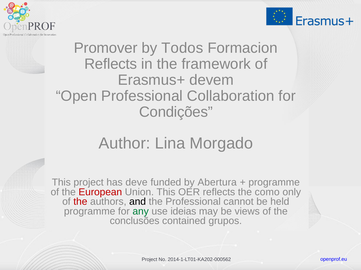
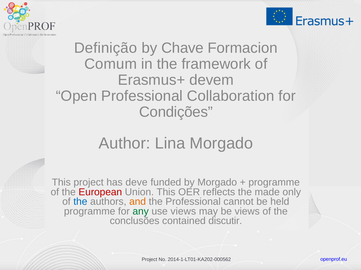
Promover: Promover -> Definição
Todos: Todos -> Chave
Reflects at (111, 64): Reflects -> Comum
by Abertura: Abertura -> Morgado
como: como -> made
the at (80, 202) colour: red -> blue
and colour: black -> orange
use ideias: ideias -> views
grupos: grupos -> discutir
